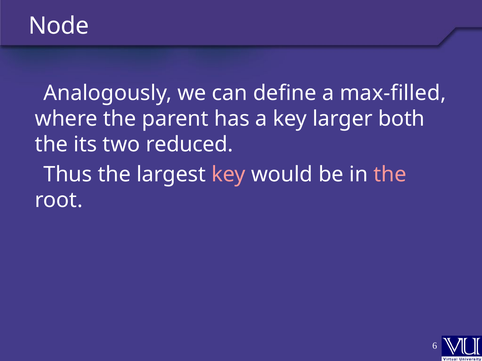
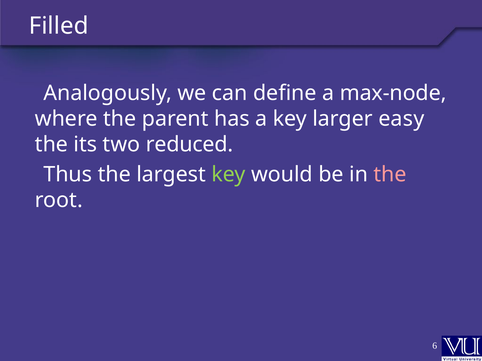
Node: Node -> Filled
max-filled: max-filled -> max-node
both: both -> easy
key at (228, 175) colour: pink -> light green
